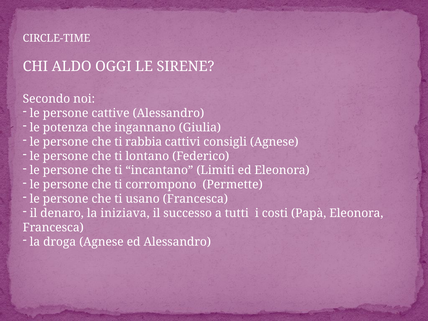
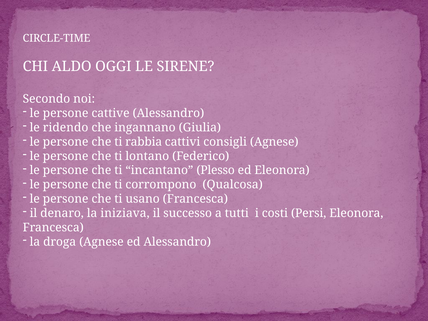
potenza: potenza -> ridendo
Limiti: Limiti -> Plesso
Permette: Permette -> Qualcosa
Papà: Papà -> Persi
